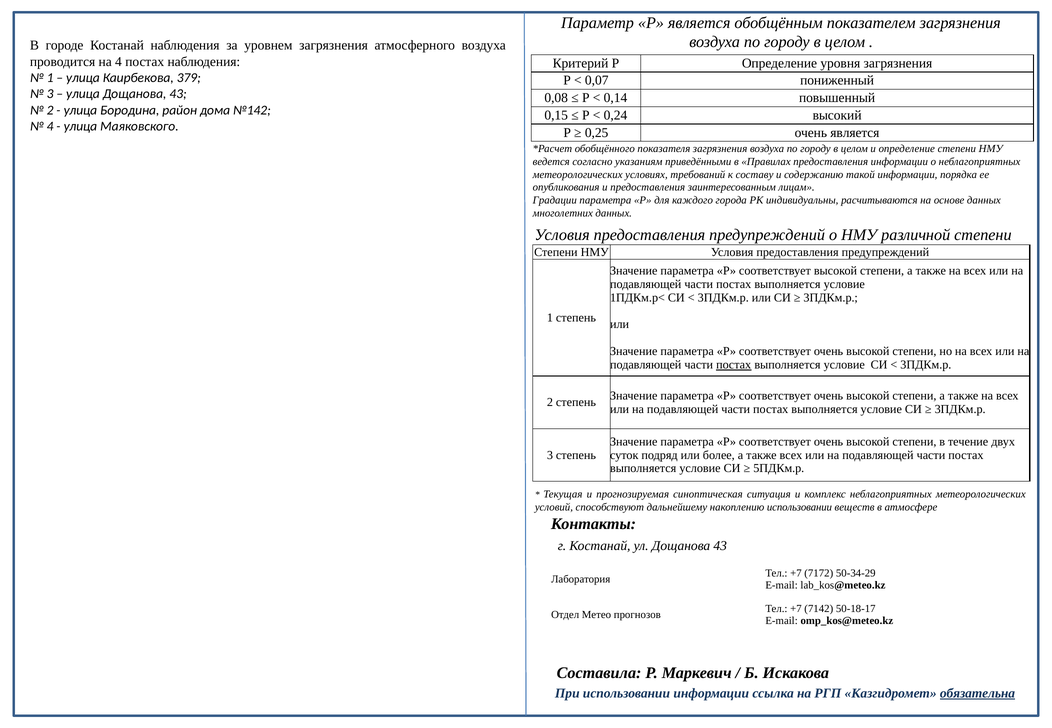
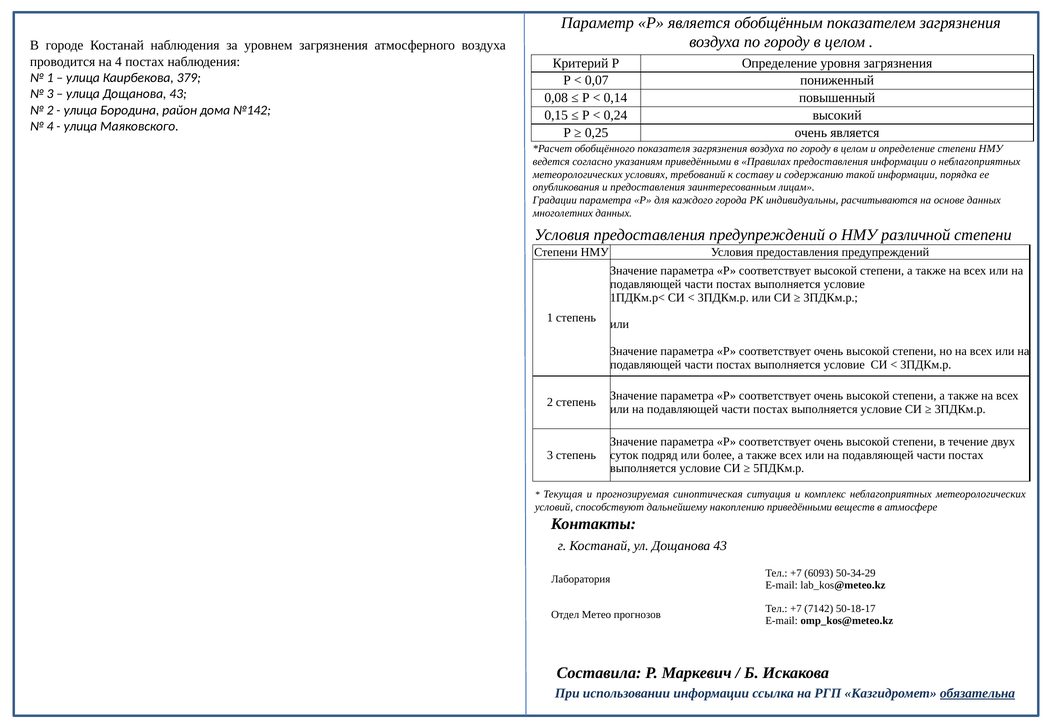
постах at (734, 365) underline: present -> none
накоплению использовании: использовании -> приведёнными
7172: 7172 -> 6093
